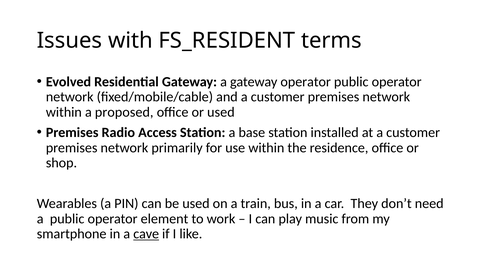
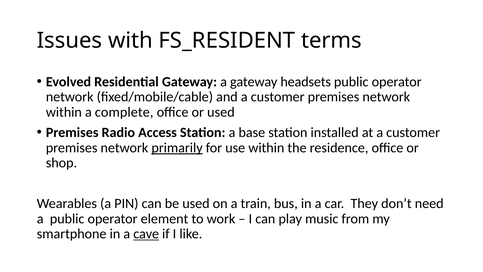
gateway operator: operator -> headsets
proposed: proposed -> complete
primarily underline: none -> present
